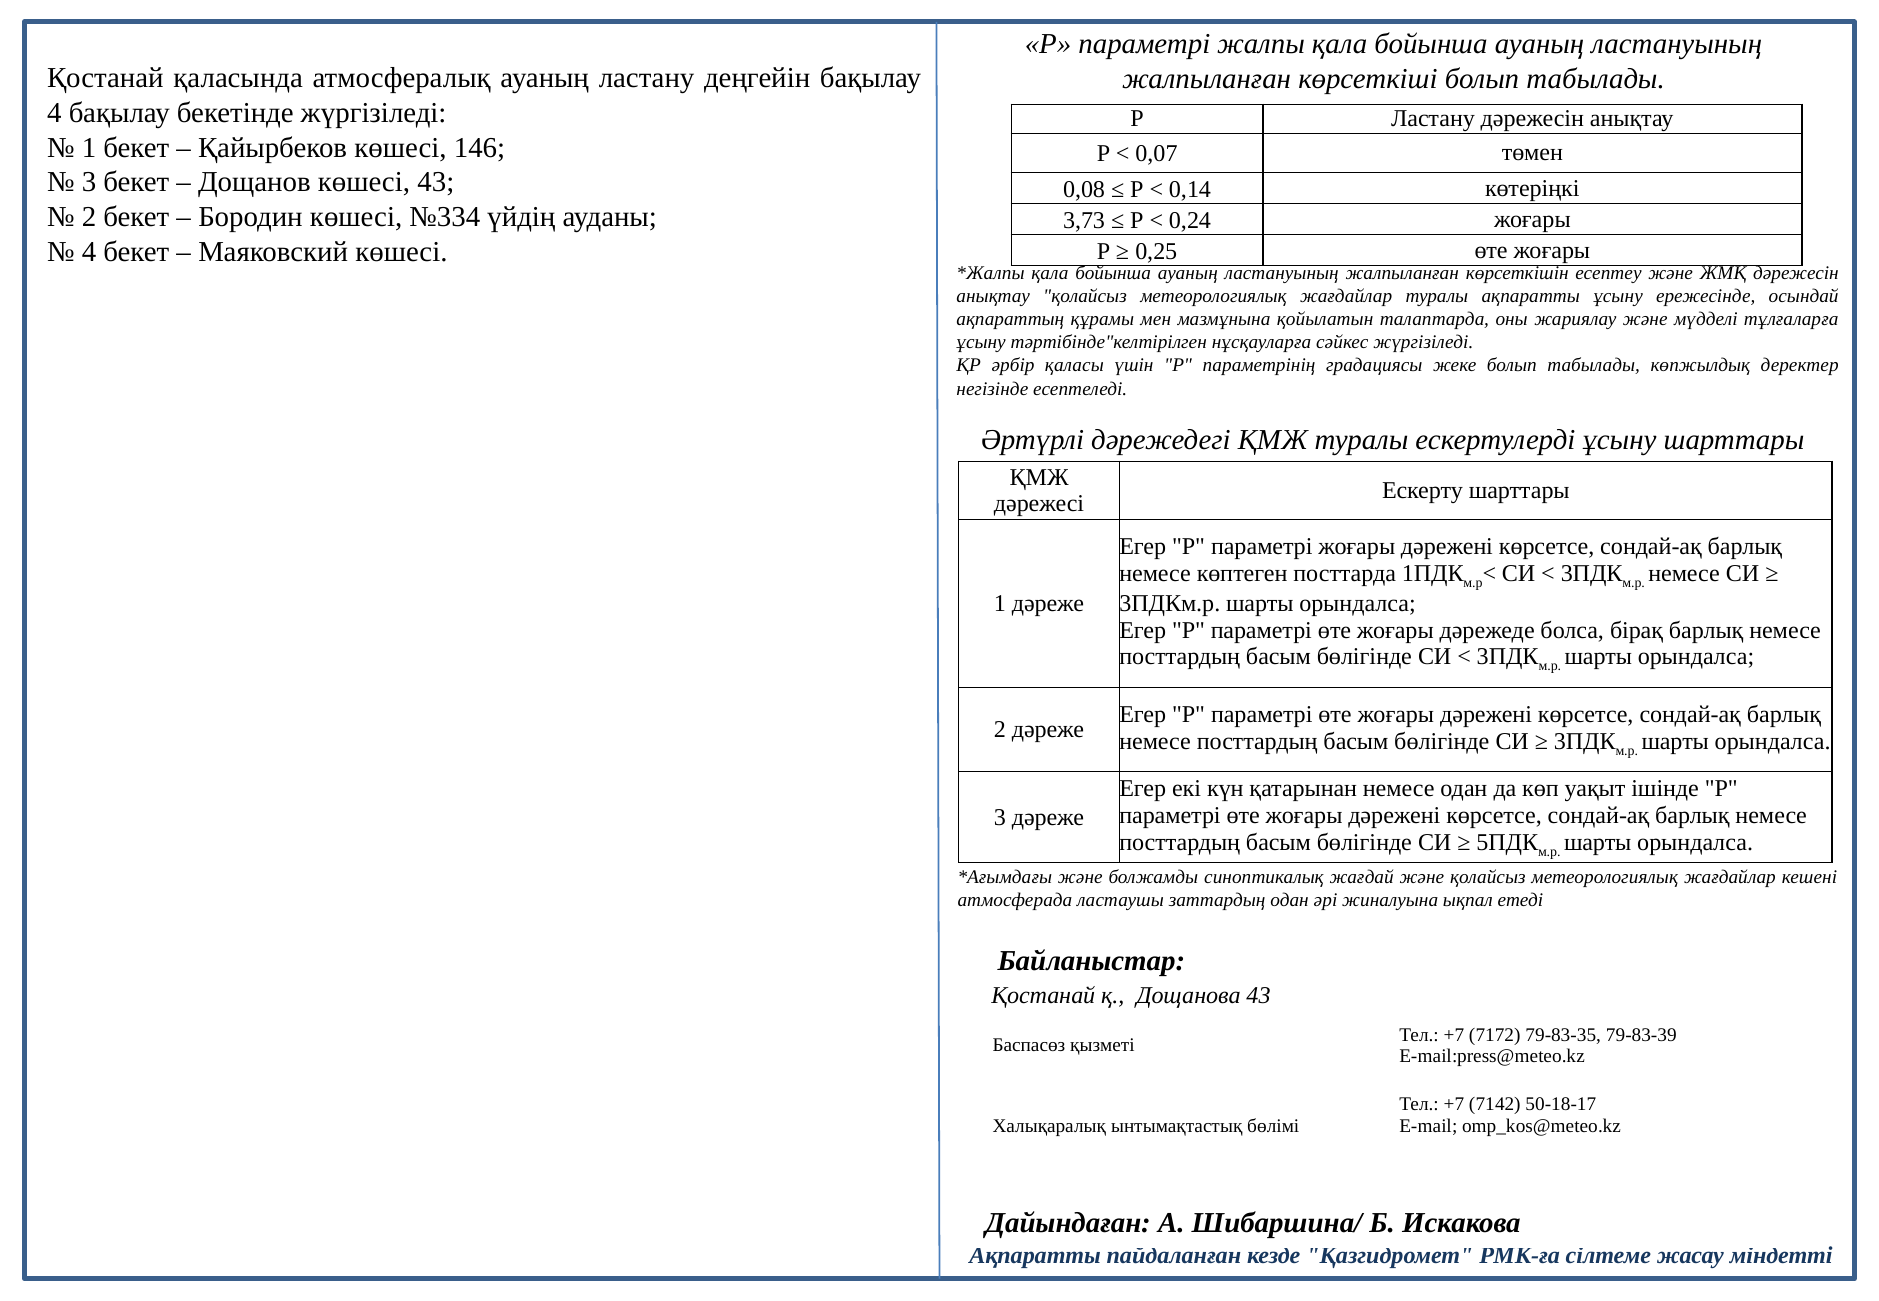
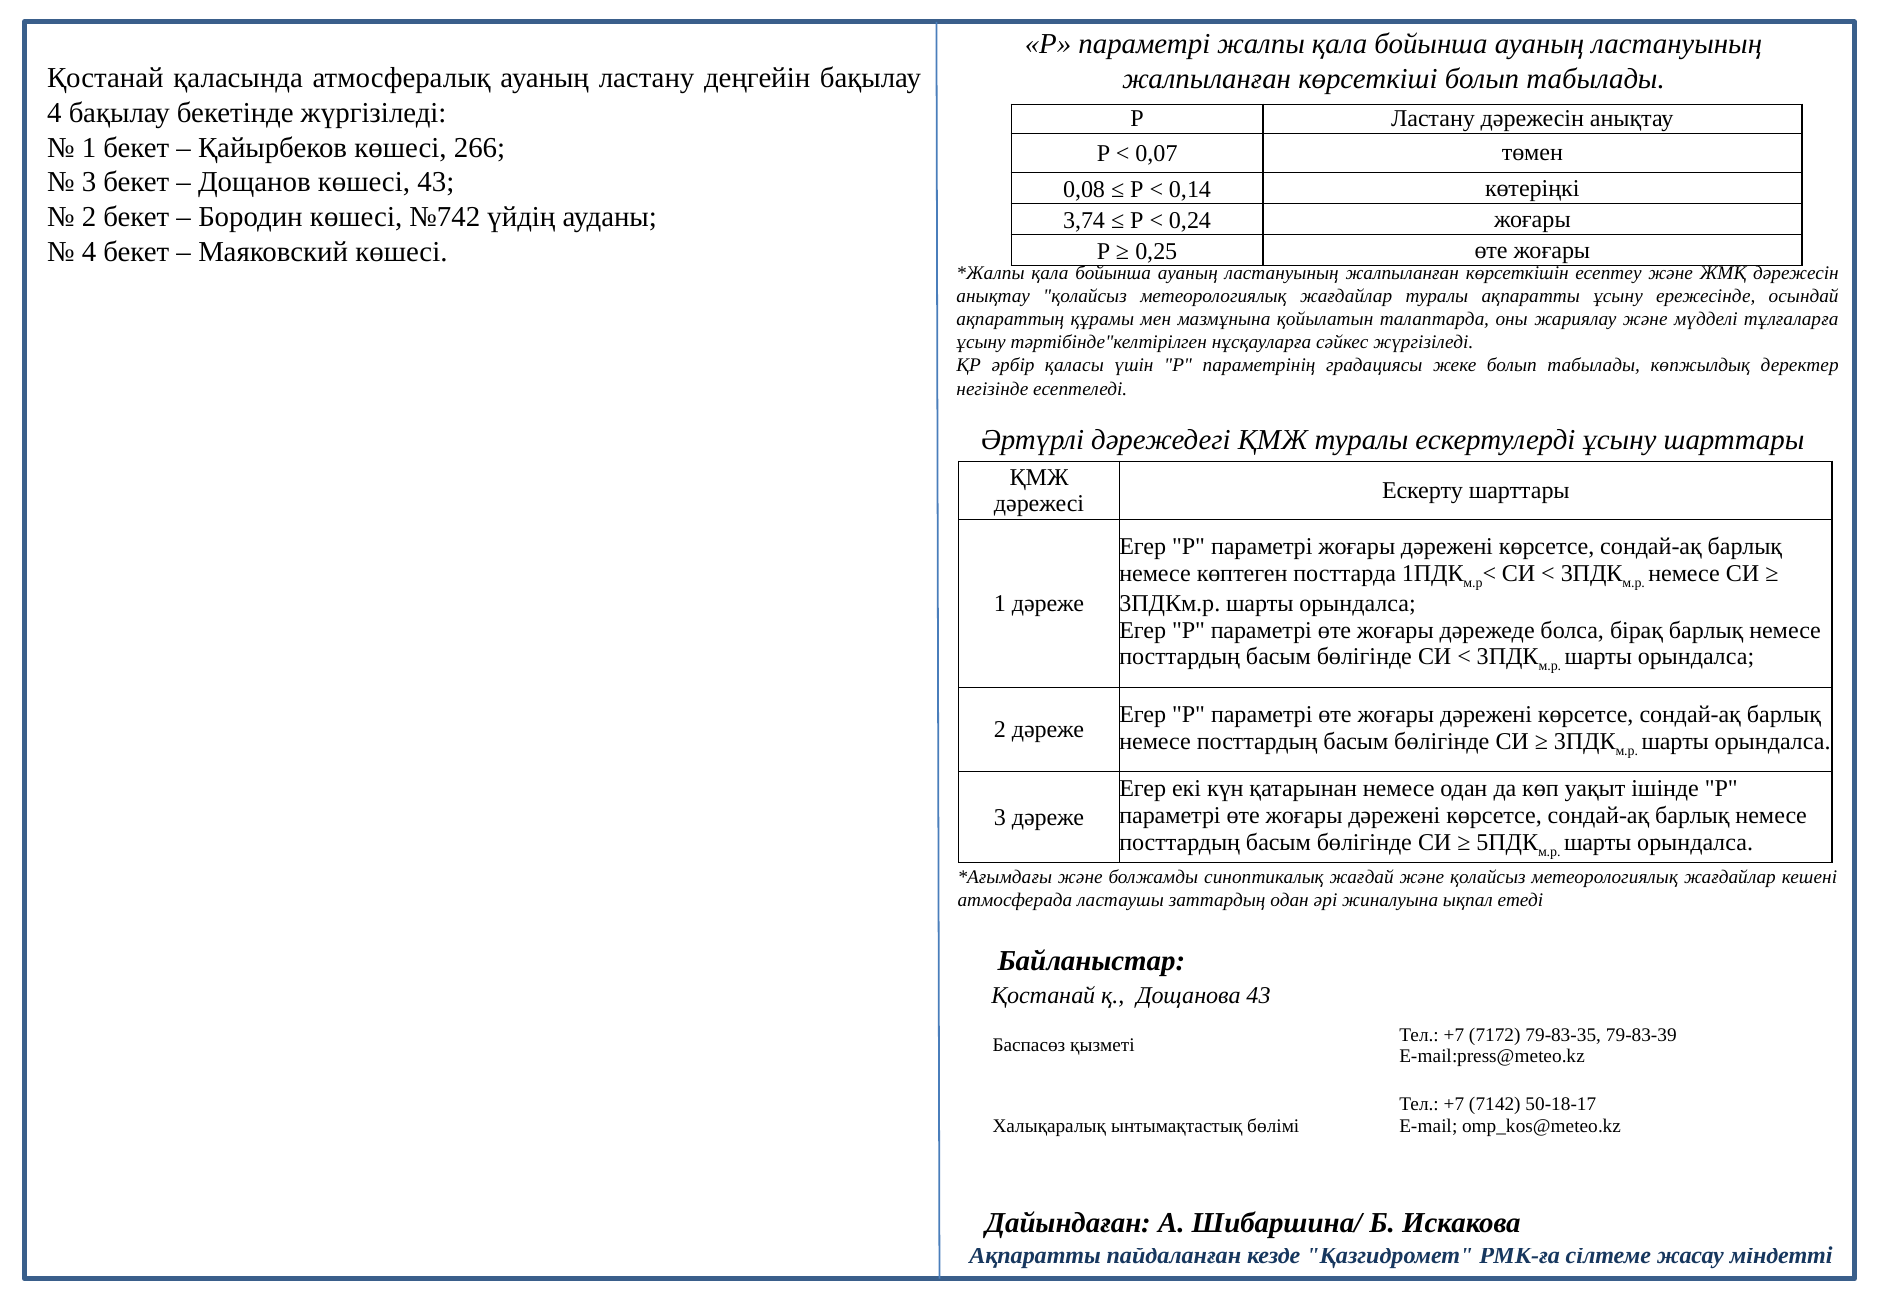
146: 146 -> 266
№334: №334 -> №742
3,73: 3,73 -> 3,74
